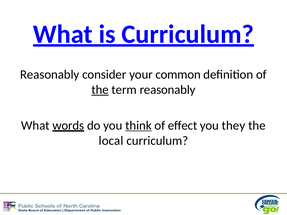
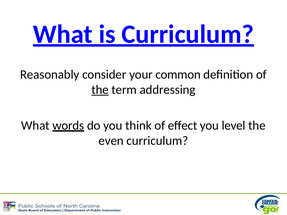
term reasonably: reasonably -> addressing
think underline: present -> none
they: they -> level
local: local -> even
